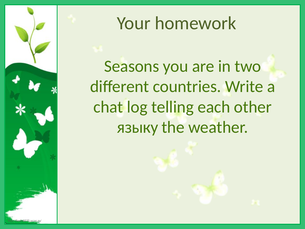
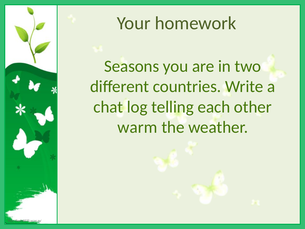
языку: языку -> warm
